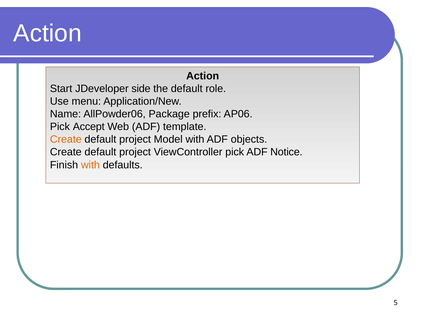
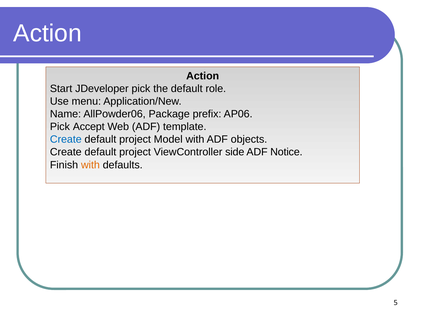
JDeveloper side: side -> pick
Create at (66, 140) colour: orange -> blue
ViewController pick: pick -> side
